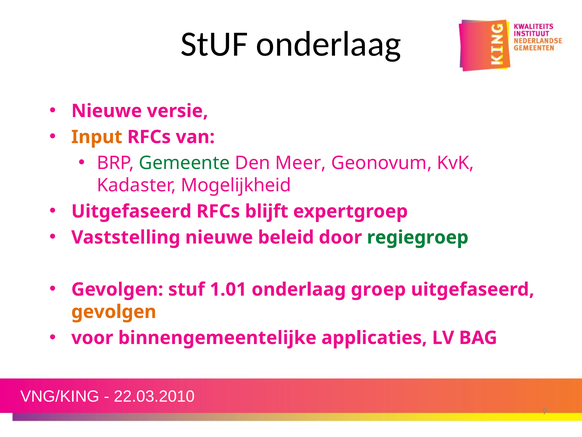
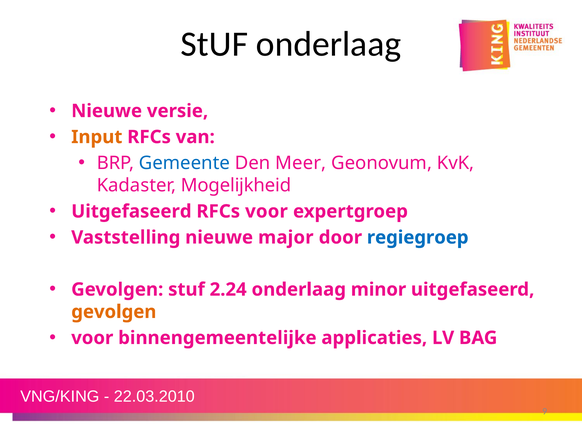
Gemeente colour: green -> blue
RFCs blijft: blijft -> voor
beleid: beleid -> major
regiegroep colour: green -> blue
1.01: 1.01 -> 2.24
groep: groep -> minor
